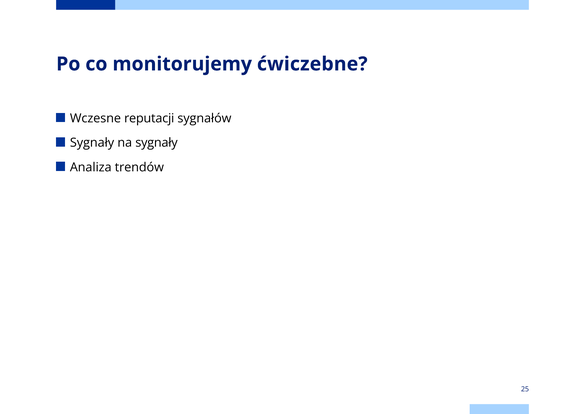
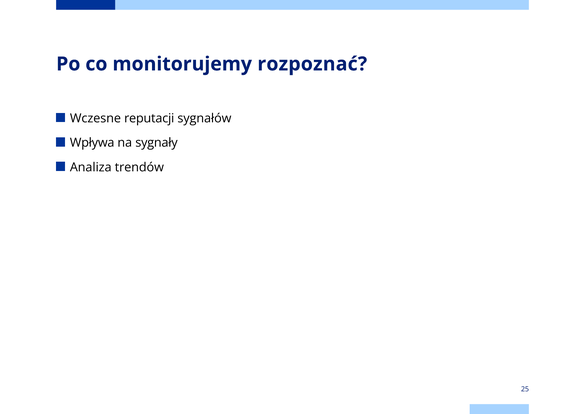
ćwiczebne: ćwiczebne -> rozpoznać
Sygnały at (92, 143): Sygnały -> Wpływa
